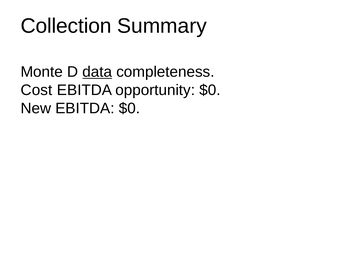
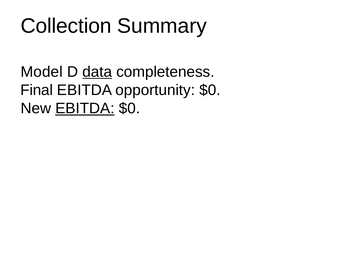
Monte: Monte -> Model
Cost: Cost -> Final
EBITDA at (85, 109) underline: none -> present
